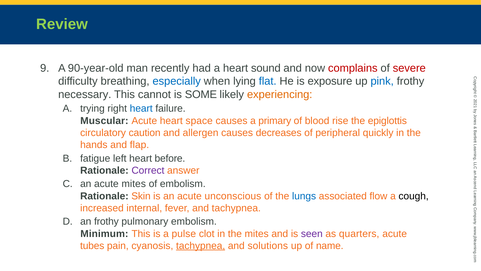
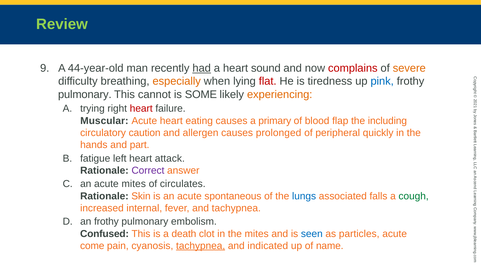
90-year-old: 90-year-old -> 44-year-old
had underline: none -> present
severe colour: red -> orange
especially colour: blue -> orange
flat colour: blue -> red
exposure: exposure -> tiredness
necessary at (85, 94): necessary -> pulmonary
heart at (141, 109) colour: blue -> red
space: space -> eating
rise: rise -> flap
epiglottis: epiglottis -> including
decreases: decreases -> prolonged
flap: flap -> part
before: before -> attack
of embolism: embolism -> circulates
unconscious: unconscious -> spontaneous
flow: flow -> falls
cough colour: black -> green
Minimum: Minimum -> Confused
pulse: pulse -> death
seen colour: purple -> blue
quarters: quarters -> particles
tubes: tubes -> come
solutions: solutions -> indicated
